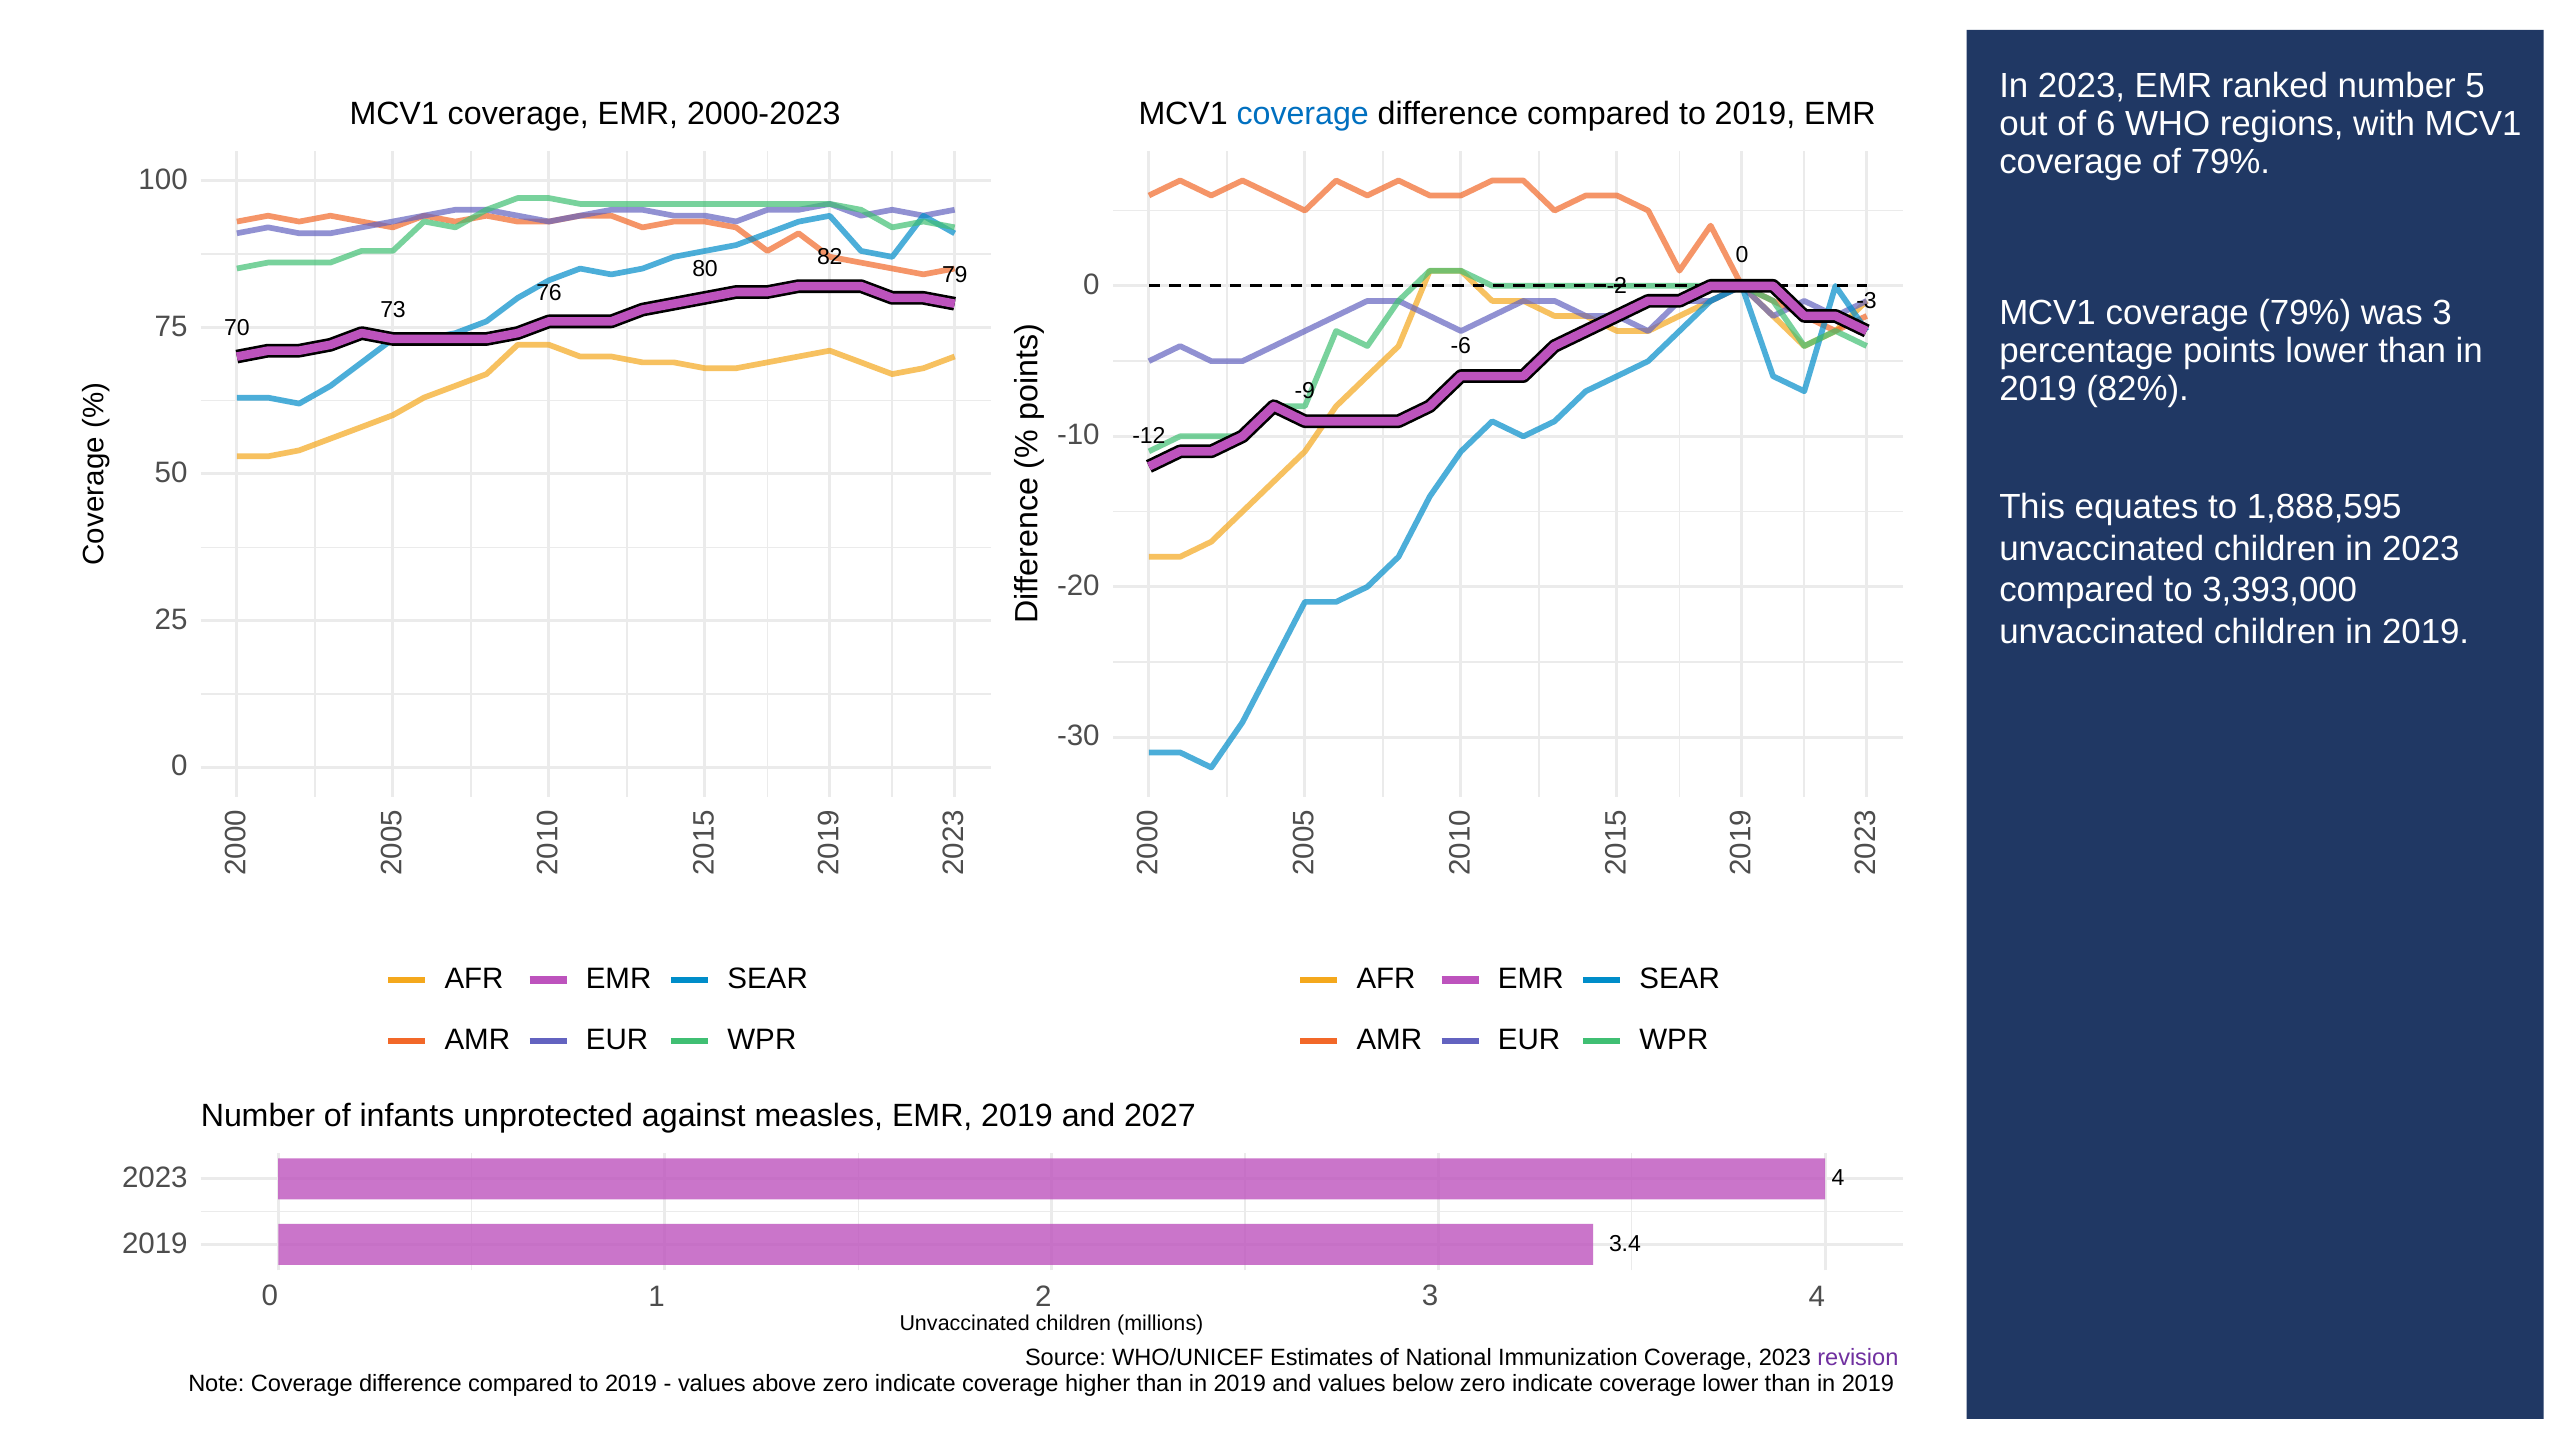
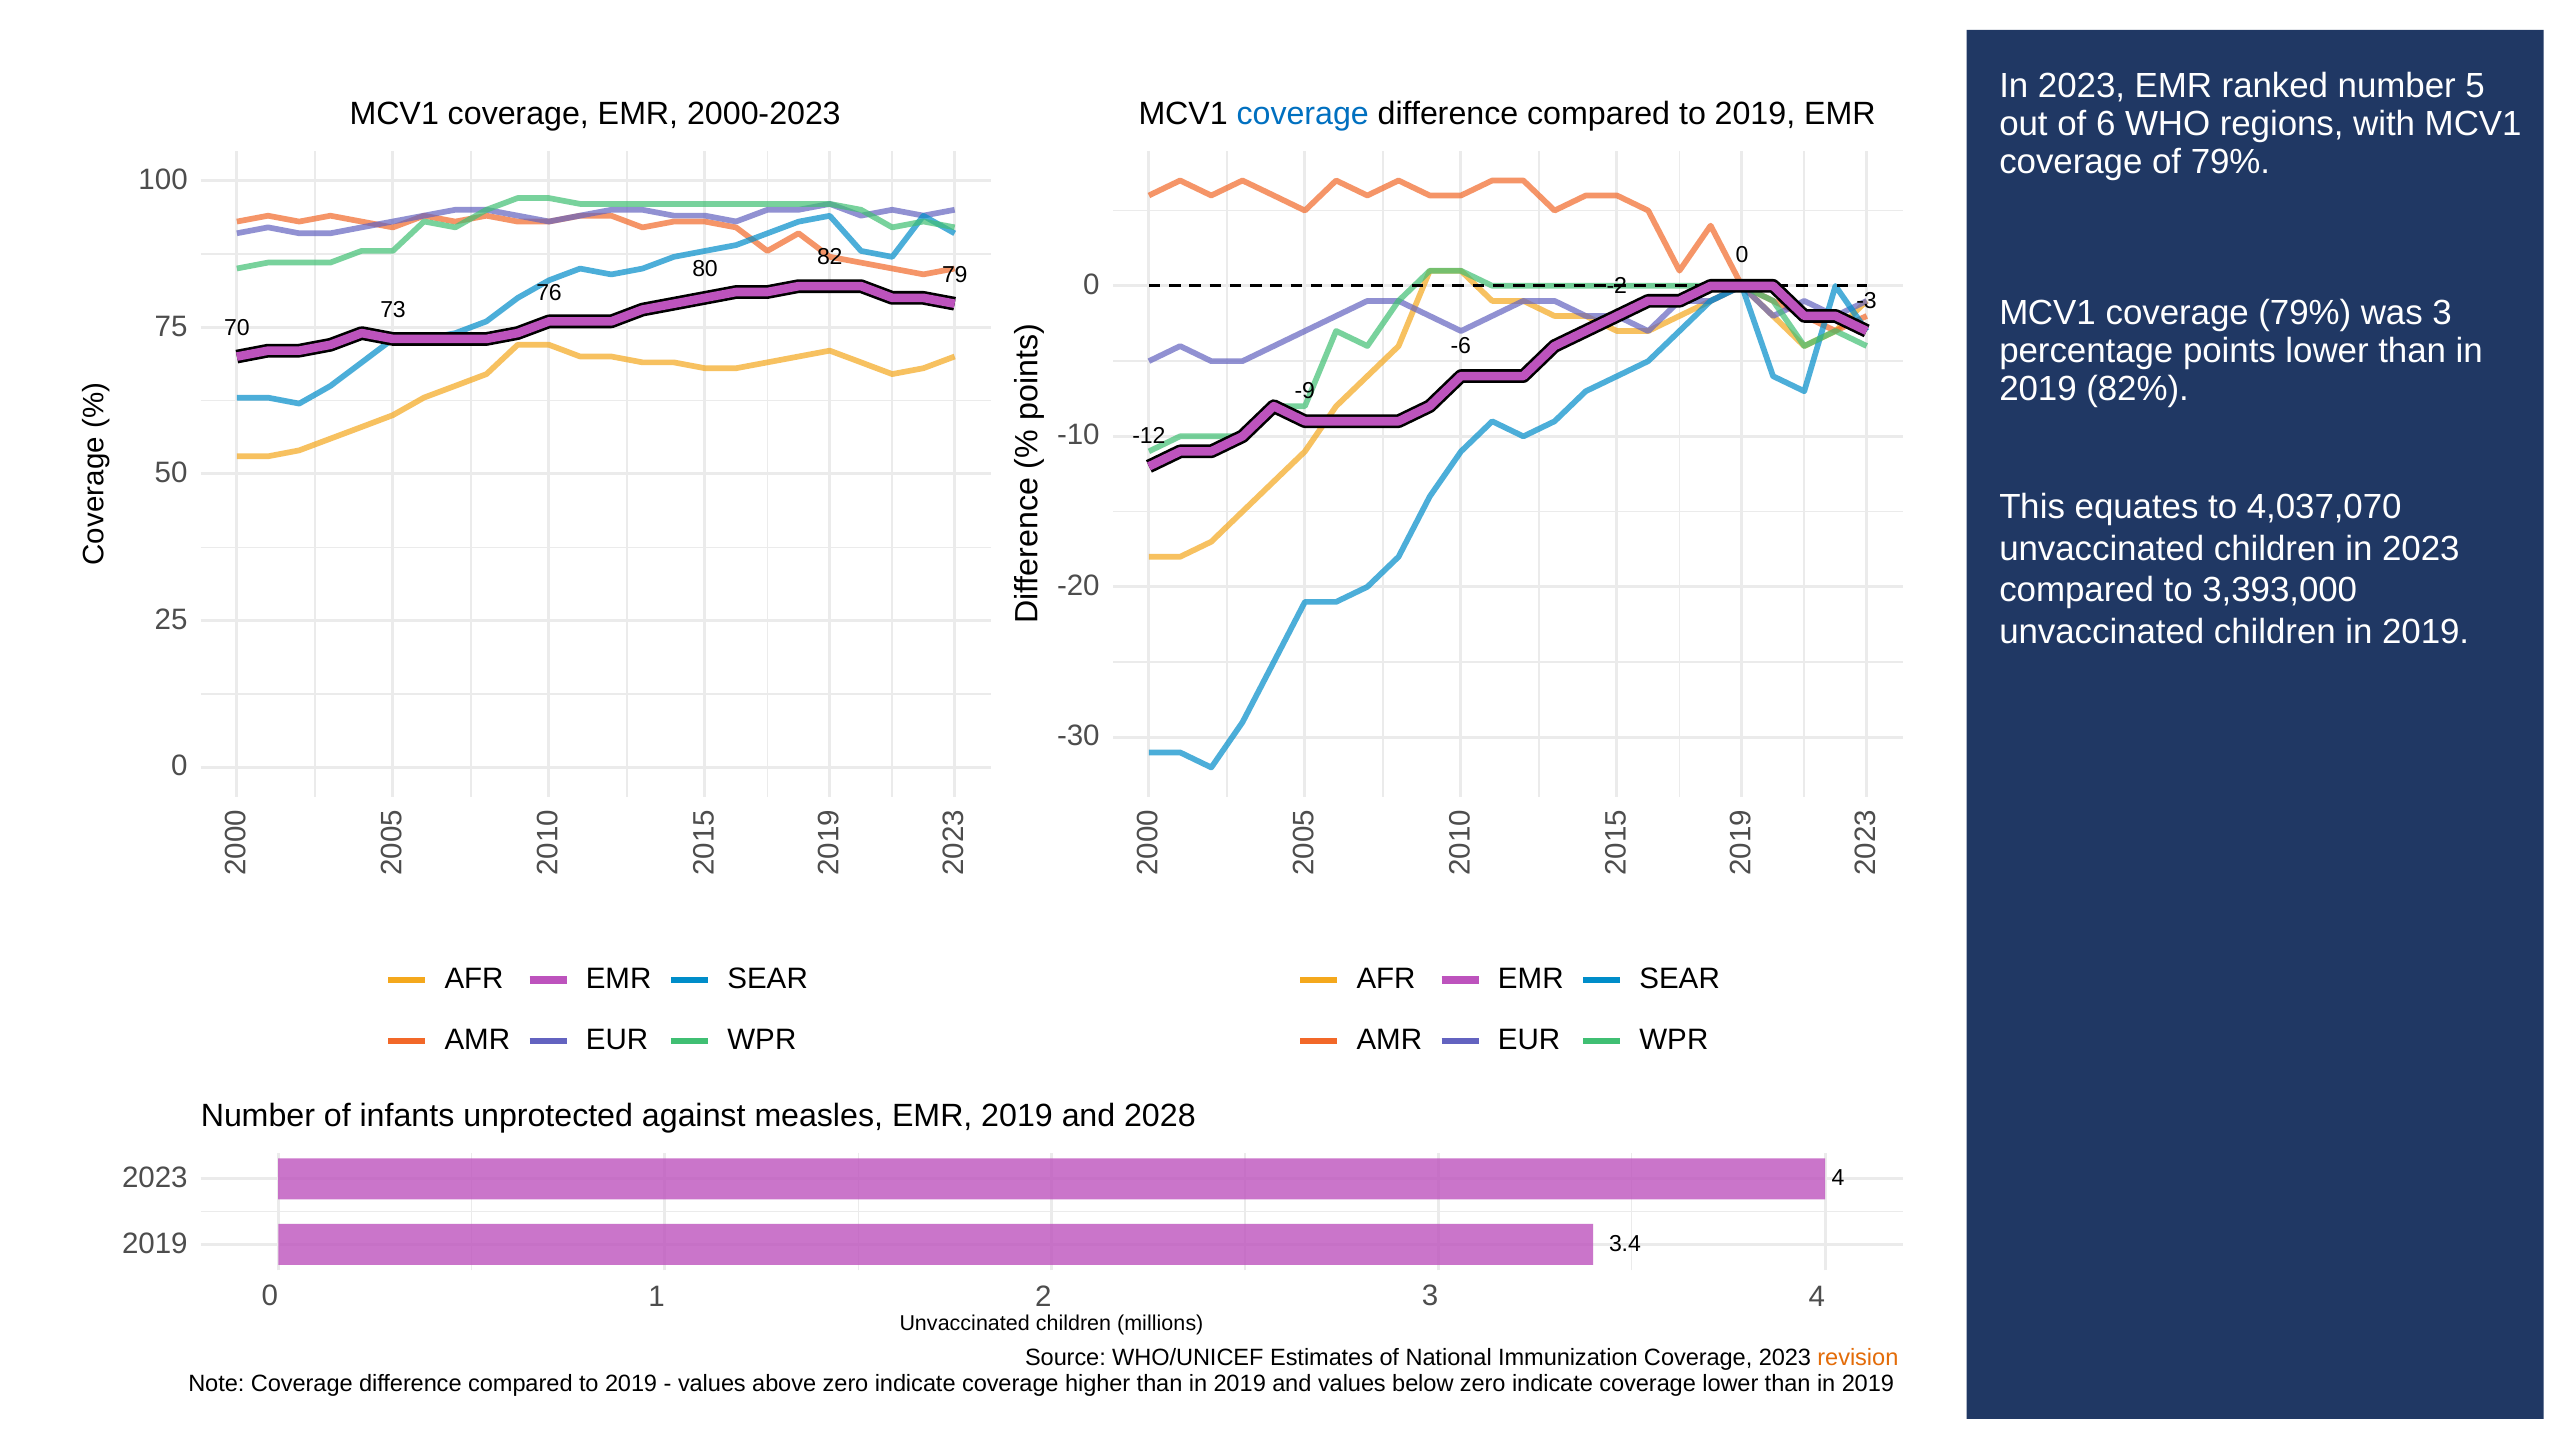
1,888,595: 1,888,595 -> 4,037,070
2027: 2027 -> 2028
revision at (1858, 1358) colour: purple -> orange
